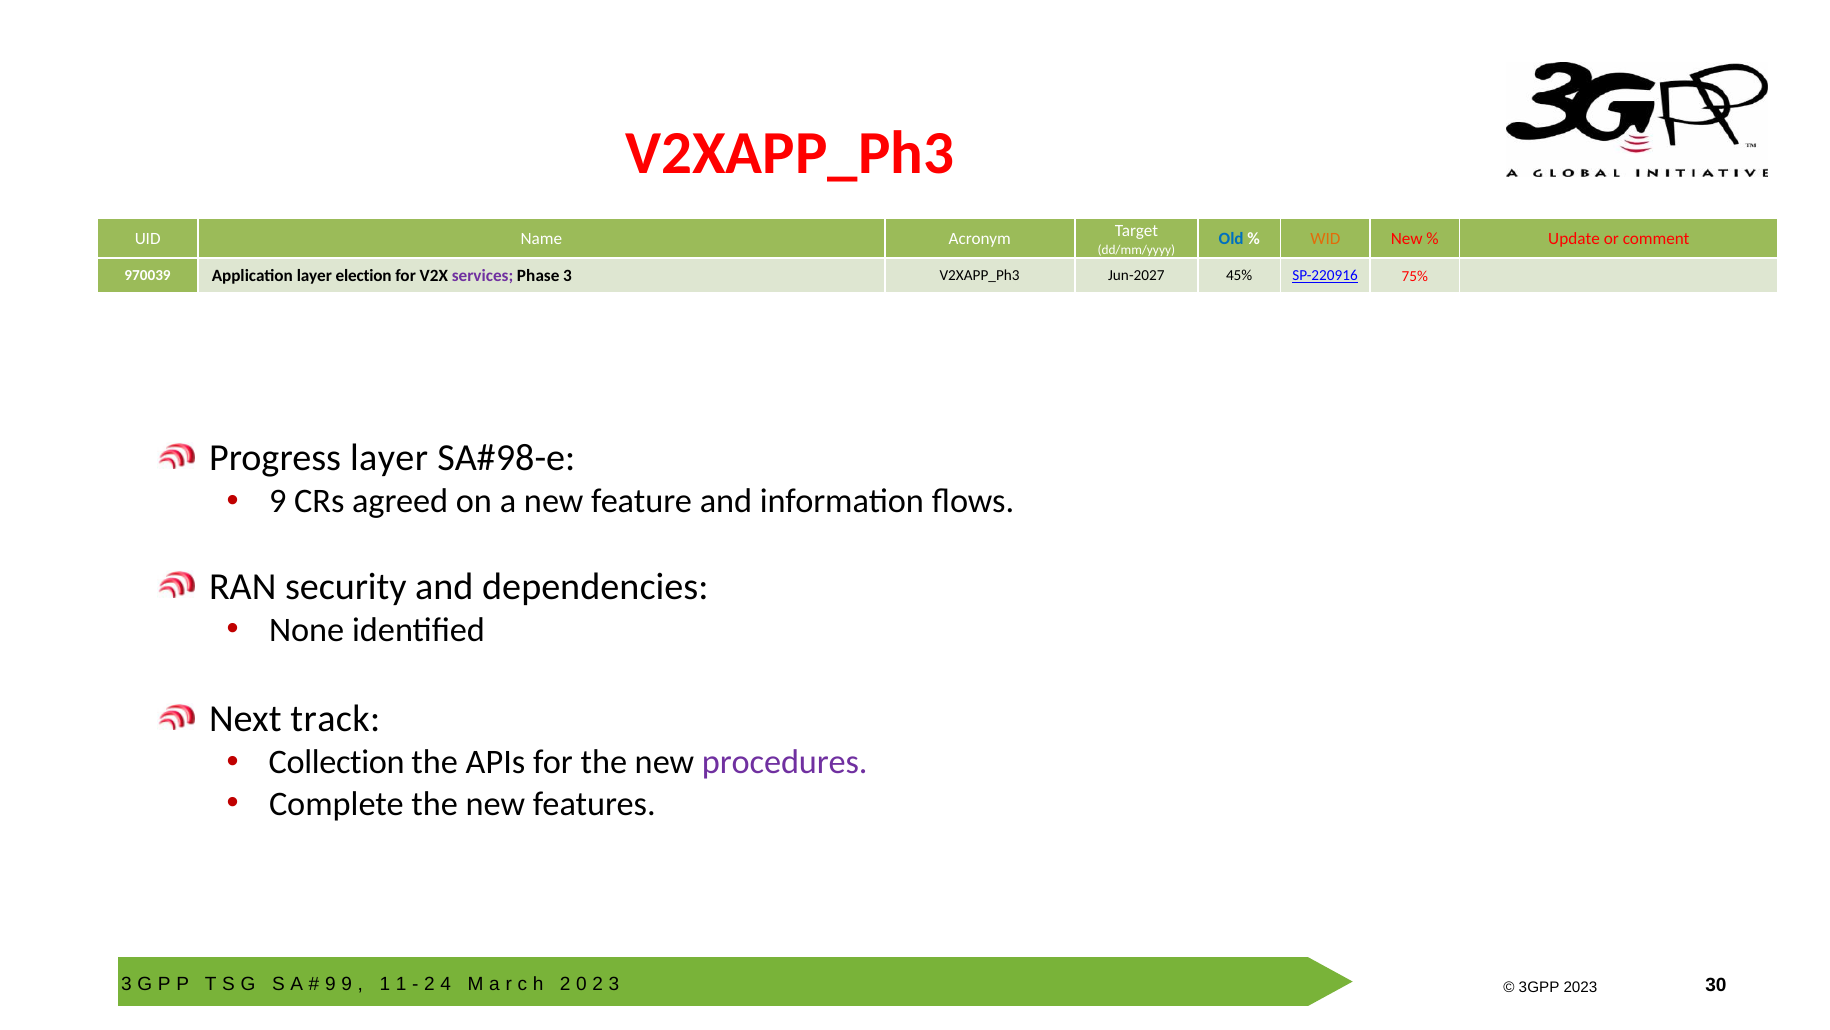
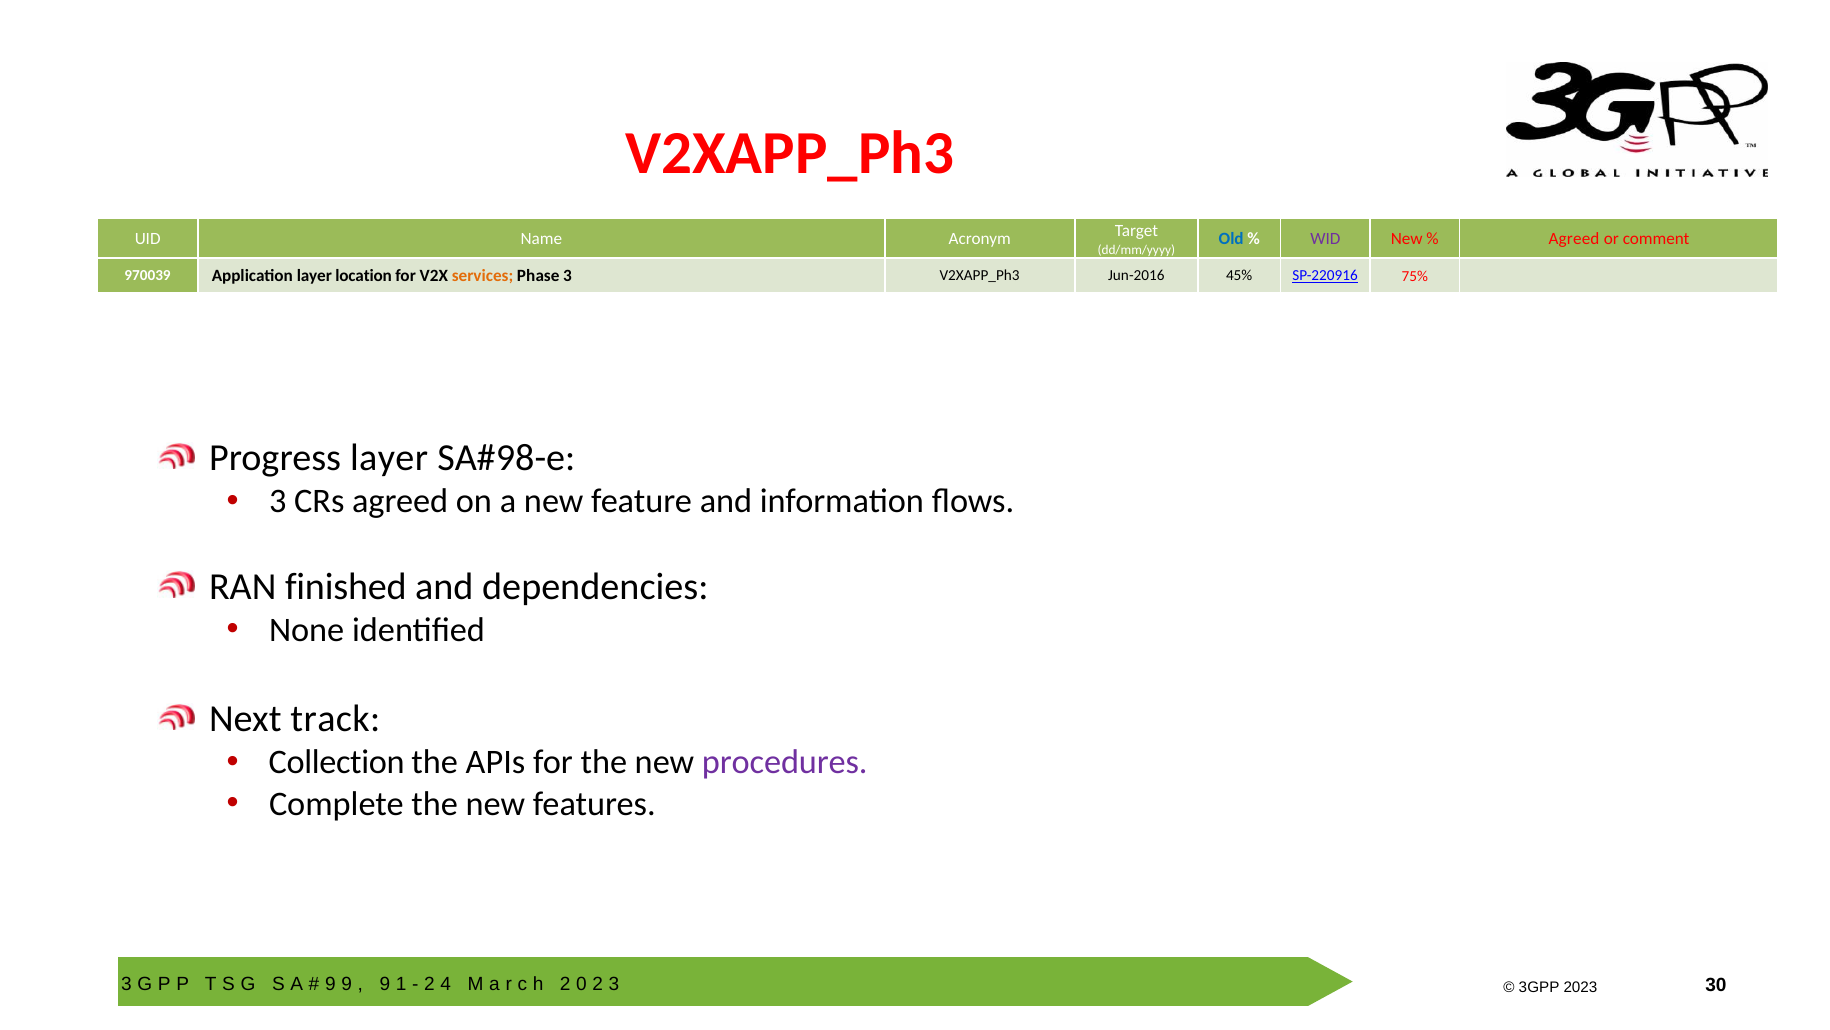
WID colour: orange -> purple
Update at (1574, 239): Update -> Agreed
election: election -> location
services colour: purple -> orange
Jun-2027: Jun-2027 -> Jun-2016
9 at (278, 501): 9 -> 3
security: security -> finished
1 at (385, 983): 1 -> 9
